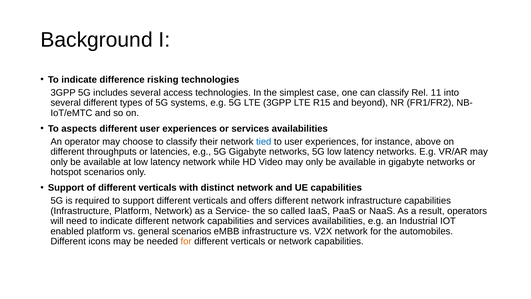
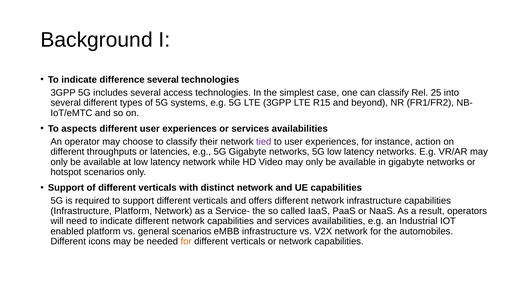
difference risking: risking -> several
11: 11 -> 25
tied colour: blue -> purple
above: above -> action
